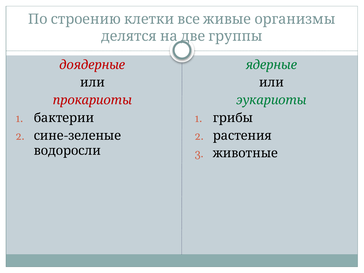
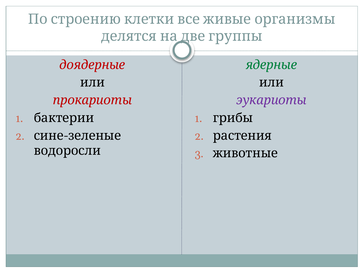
эукариоты colour: green -> purple
